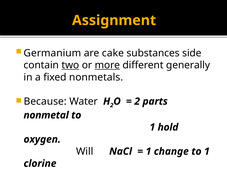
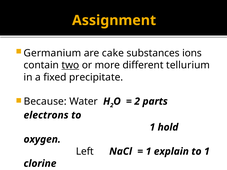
side: side -> ions
more underline: present -> none
generally: generally -> tellurium
nonmetals: nonmetals -> precipitate
nonmetal: nonmetal -> electrons
Will: Will -> Left
change: change -> explain
